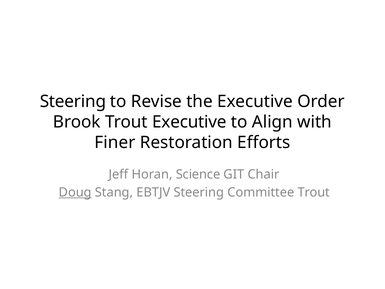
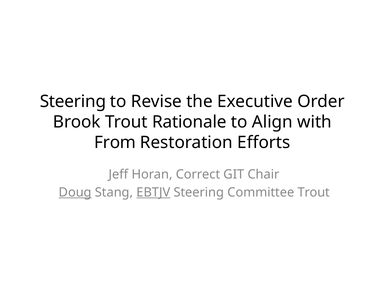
Trout Executive: Executive -> Rationale
Finer: Finer -> From
Science: Science -> Correct
EBTJV underline: none -> present
